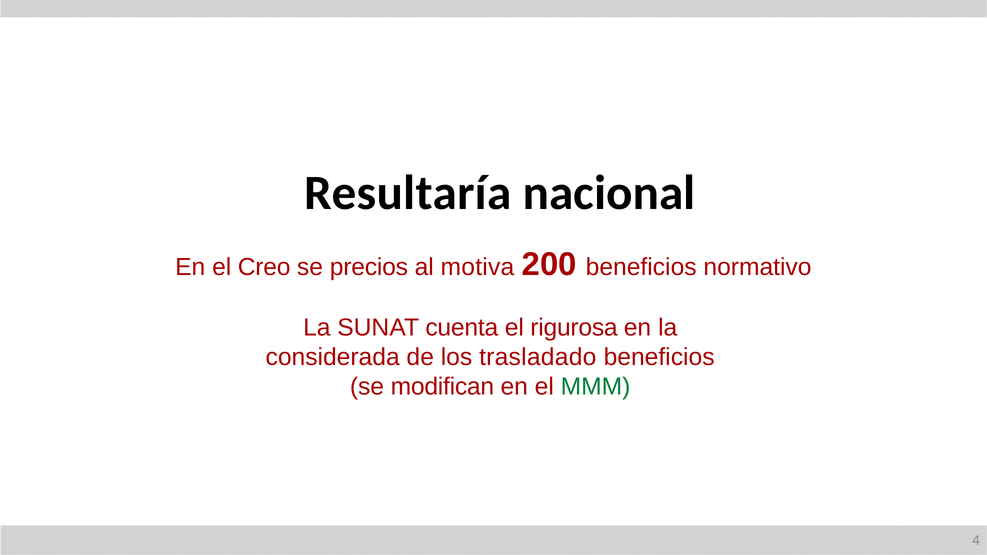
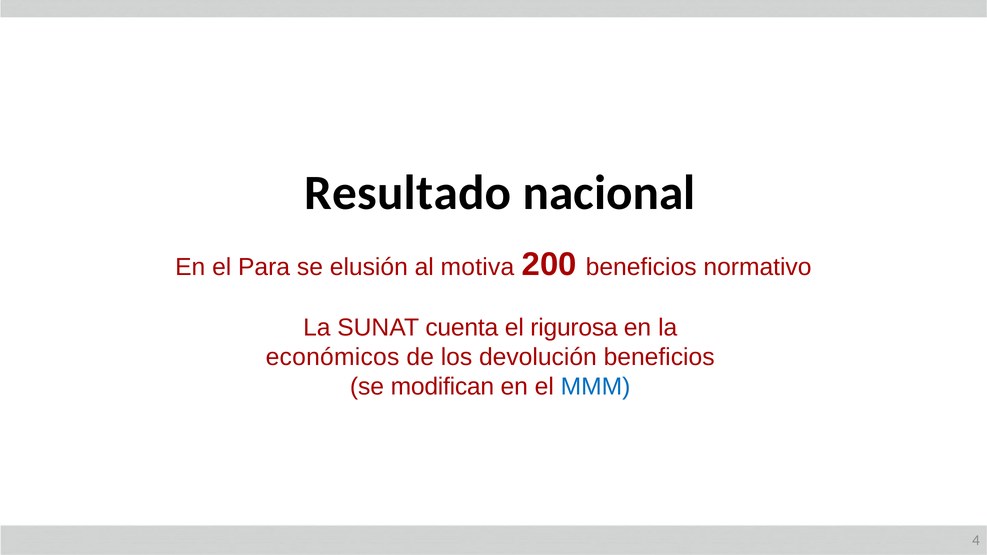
Resultaría: Resultaría -> Resultado
Creo: Creo -> Para
precios: precios -> elusión
considerada: considerada -> económicos
trasladado: trasladado -> devolución
MMM colour: green -> blue
